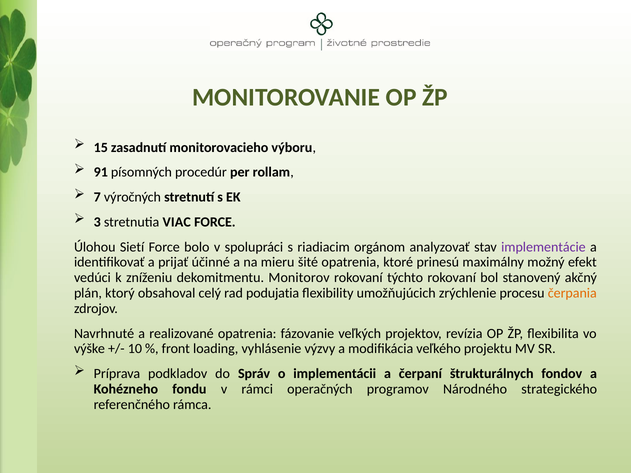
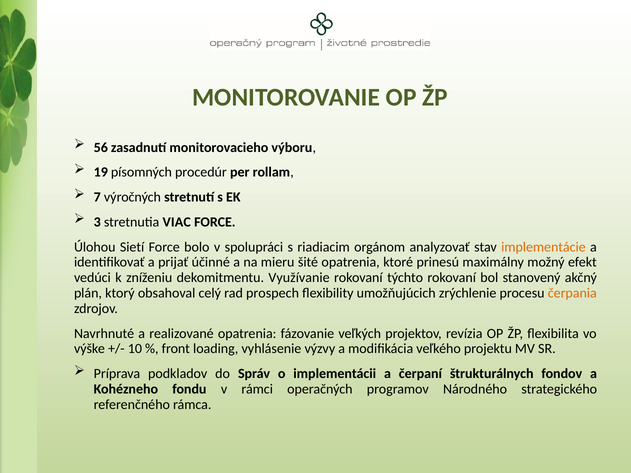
15: 15 -> 56
91: 91 -> 19
implementácie colour: purple -> orange
Monitorov: Monitorov -> Využívanie
podujatia: podujatia -> prospech
